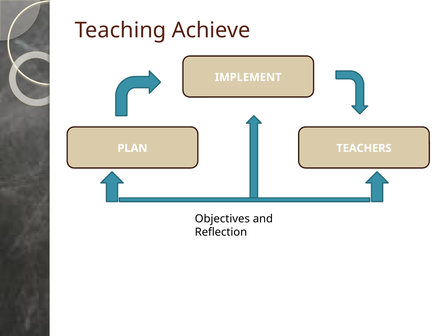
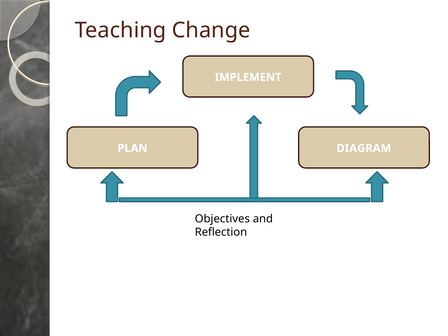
Achieve: Achieve -> Change
TEACHERS: TEACHERS -> DIAGRAM
